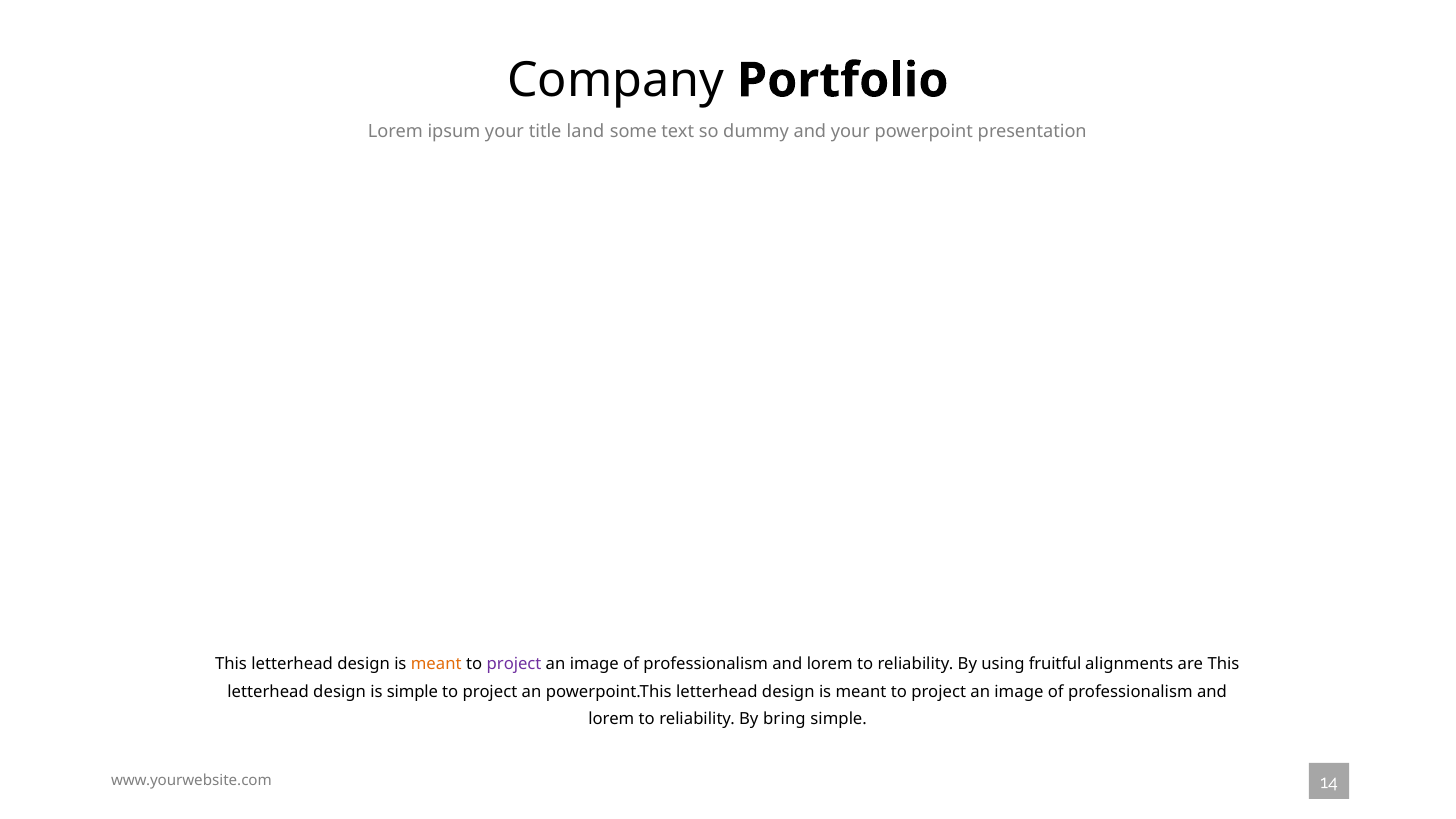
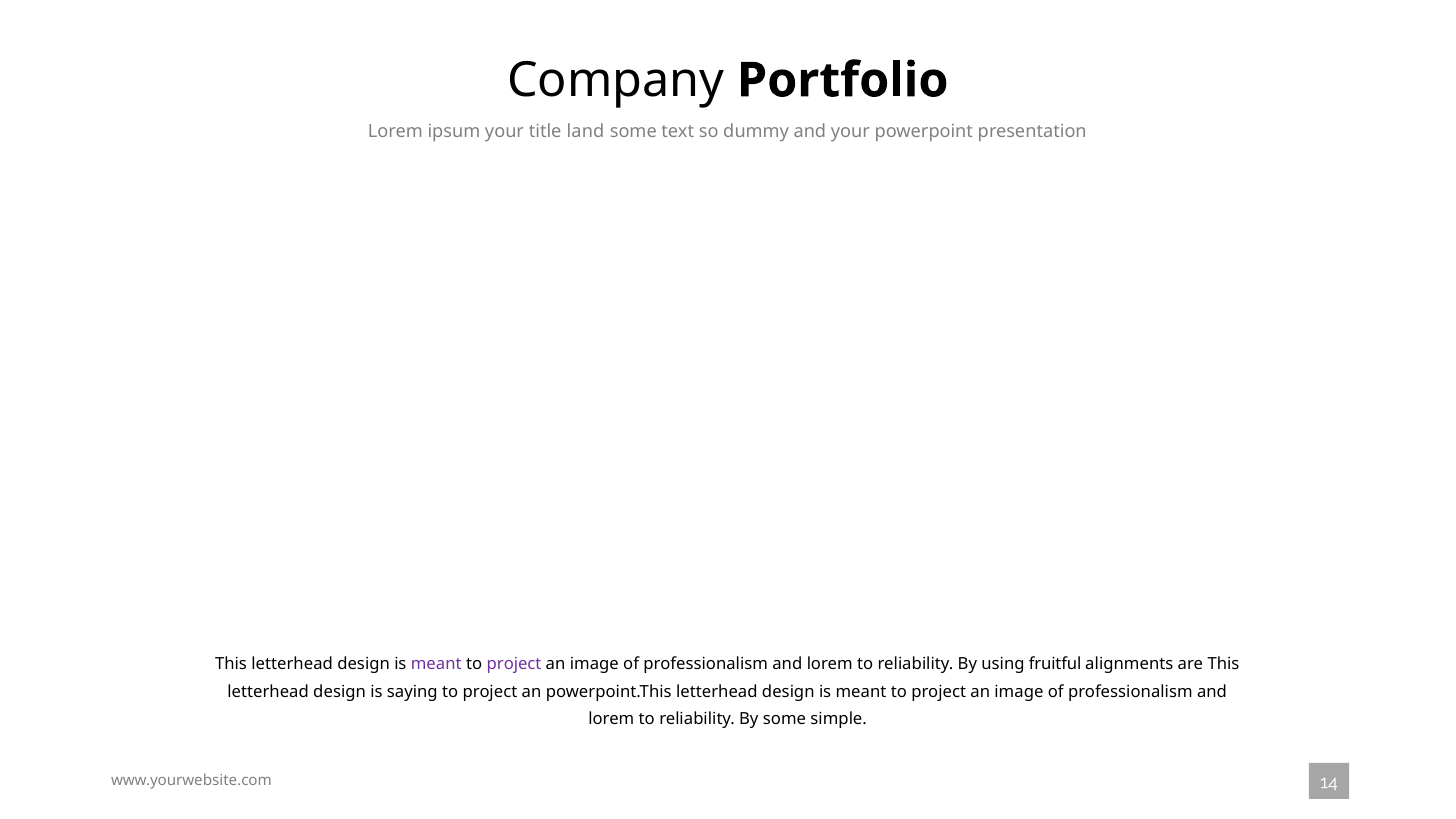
meant at (436, 664) colour: orange -> purple
is simple: simple -> saying
By bring: bring -> some
